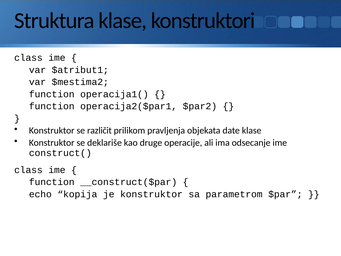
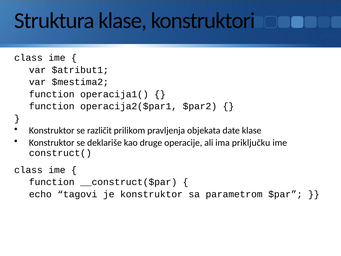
odsecanje: odsecanje -> priključku
kopija: kopija -> tagovi
